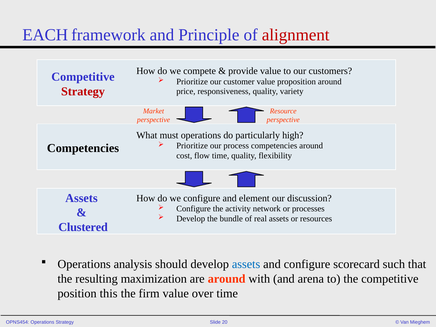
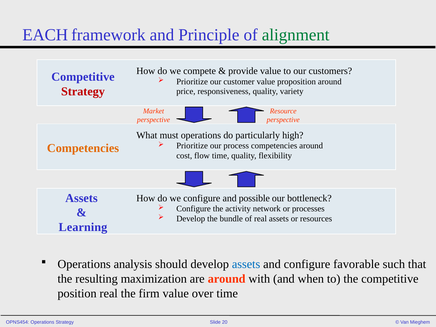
alignment colour: red -> green
Competencies at (83, 148) colour: black -> orange
element: element -> possible
discussion: discussion -> bottleneck
Clustered: Clustered -> Learning
scorecard: scorecard -> favorable
arena: arena -> when
position this: this -> real
